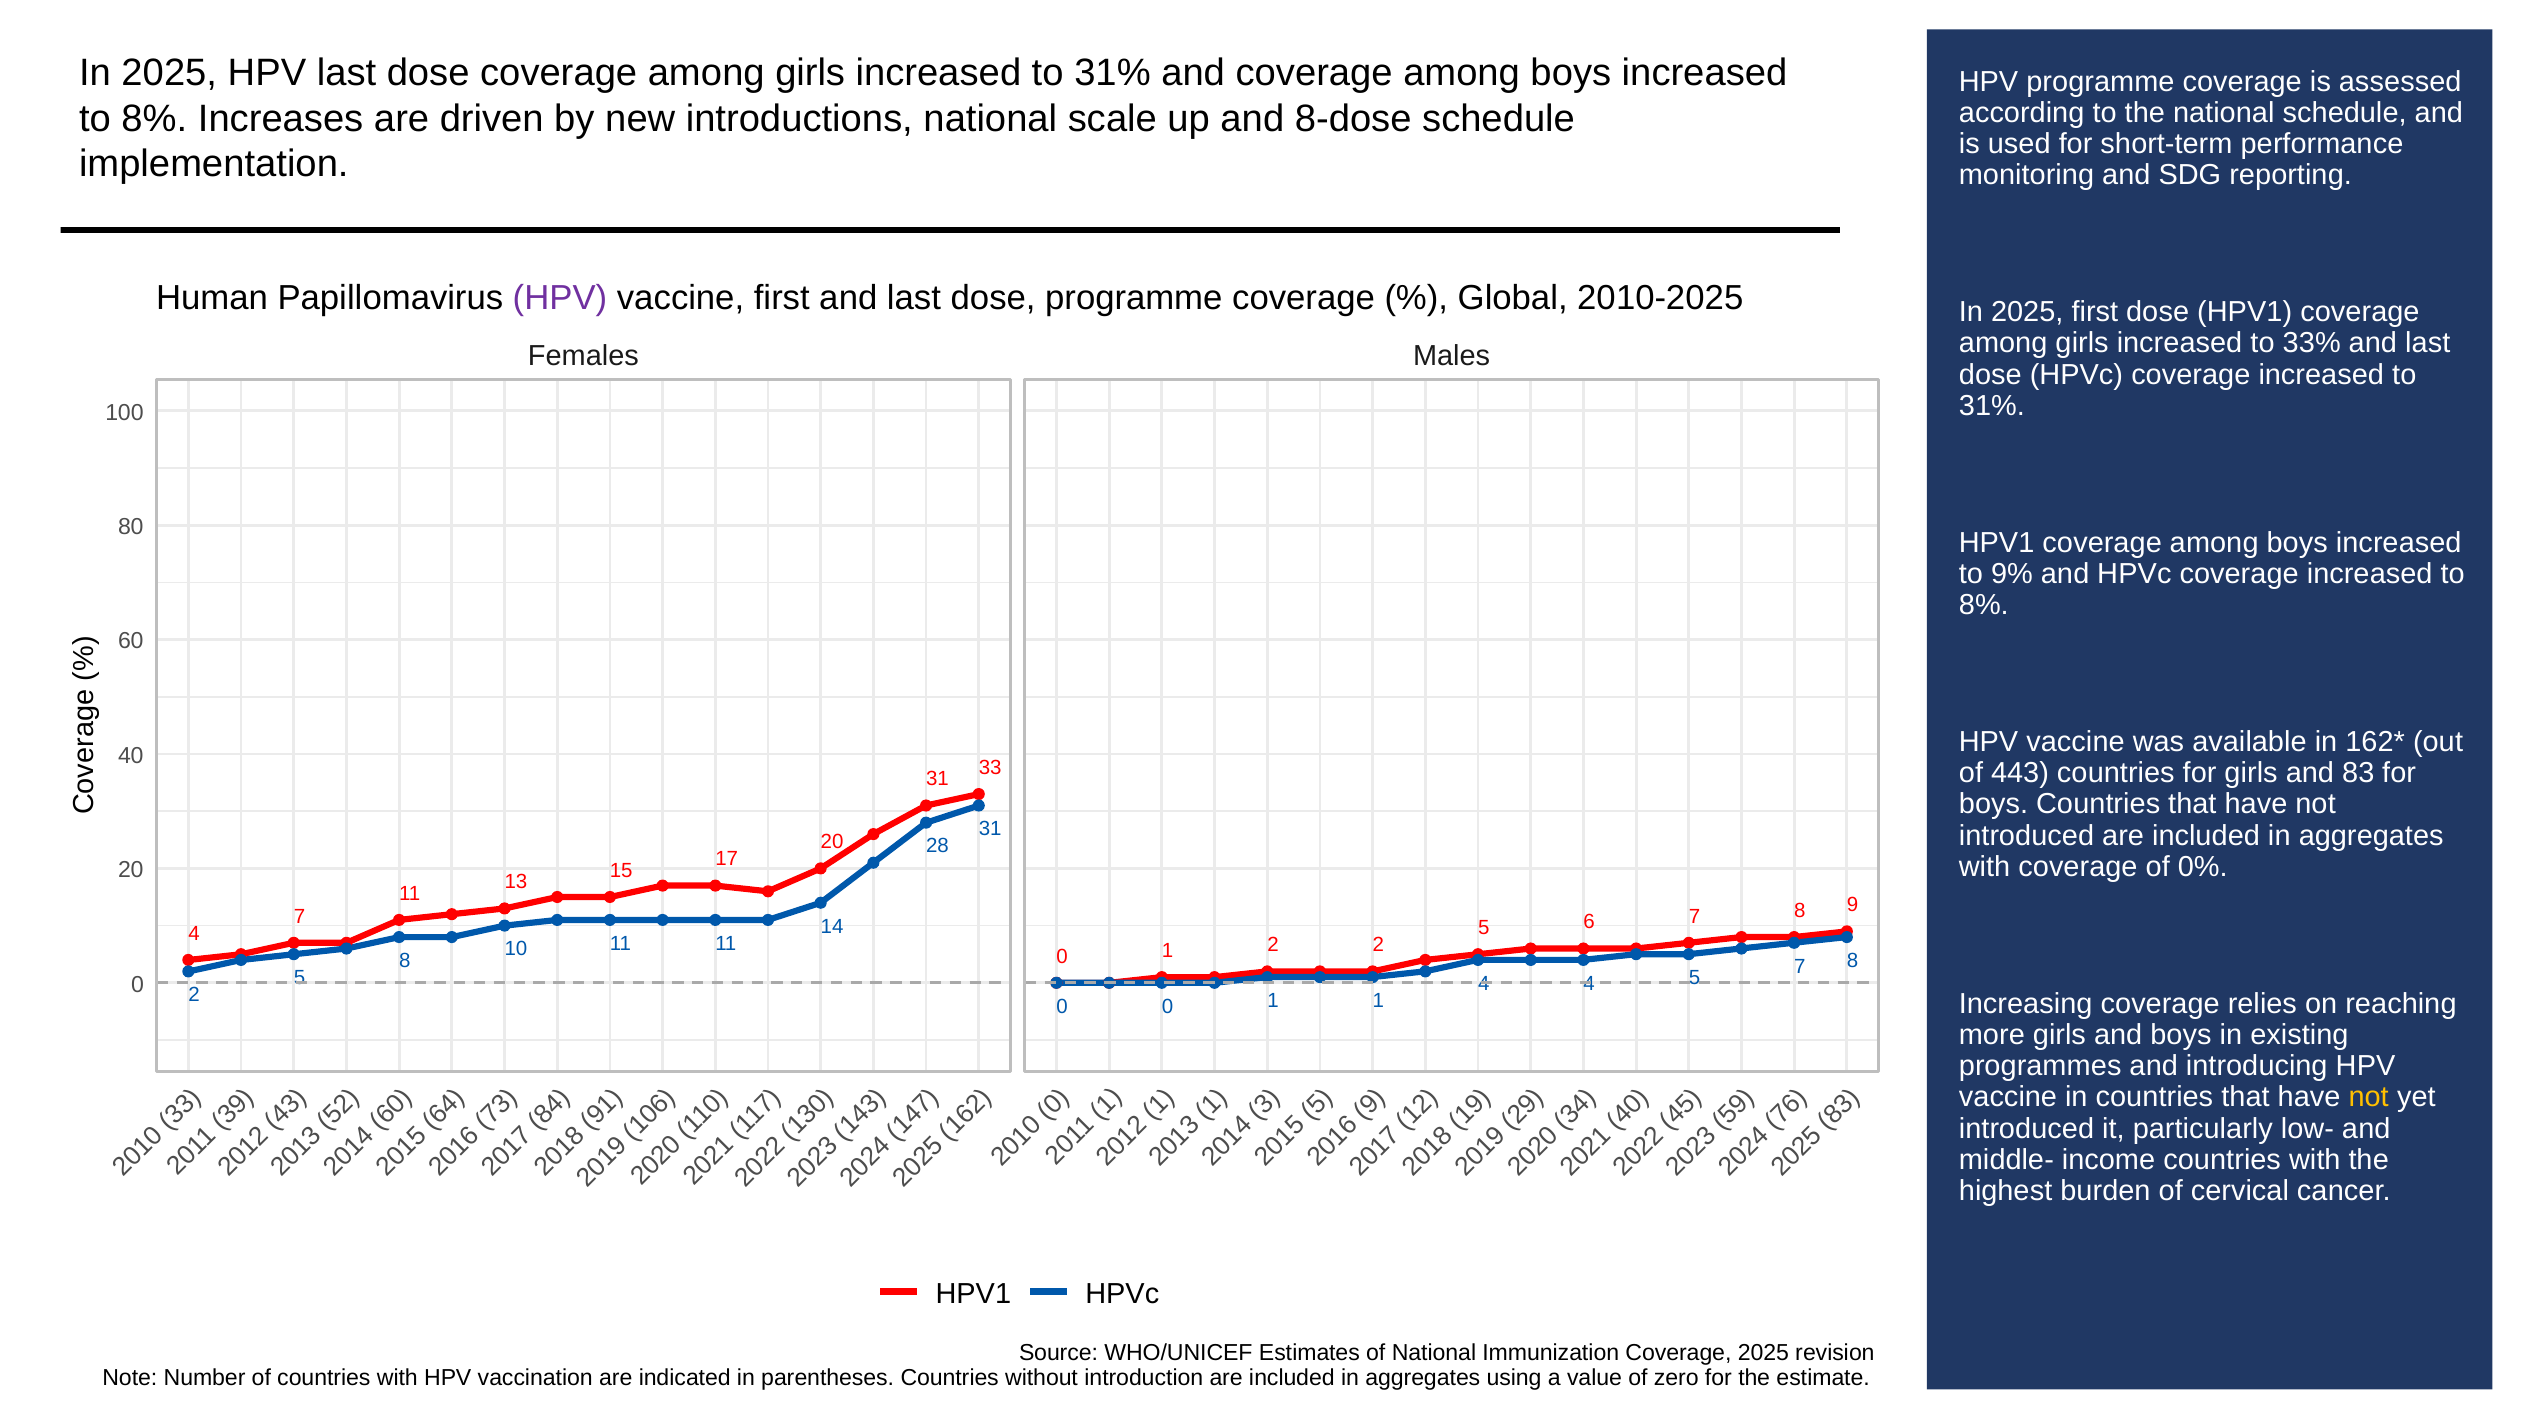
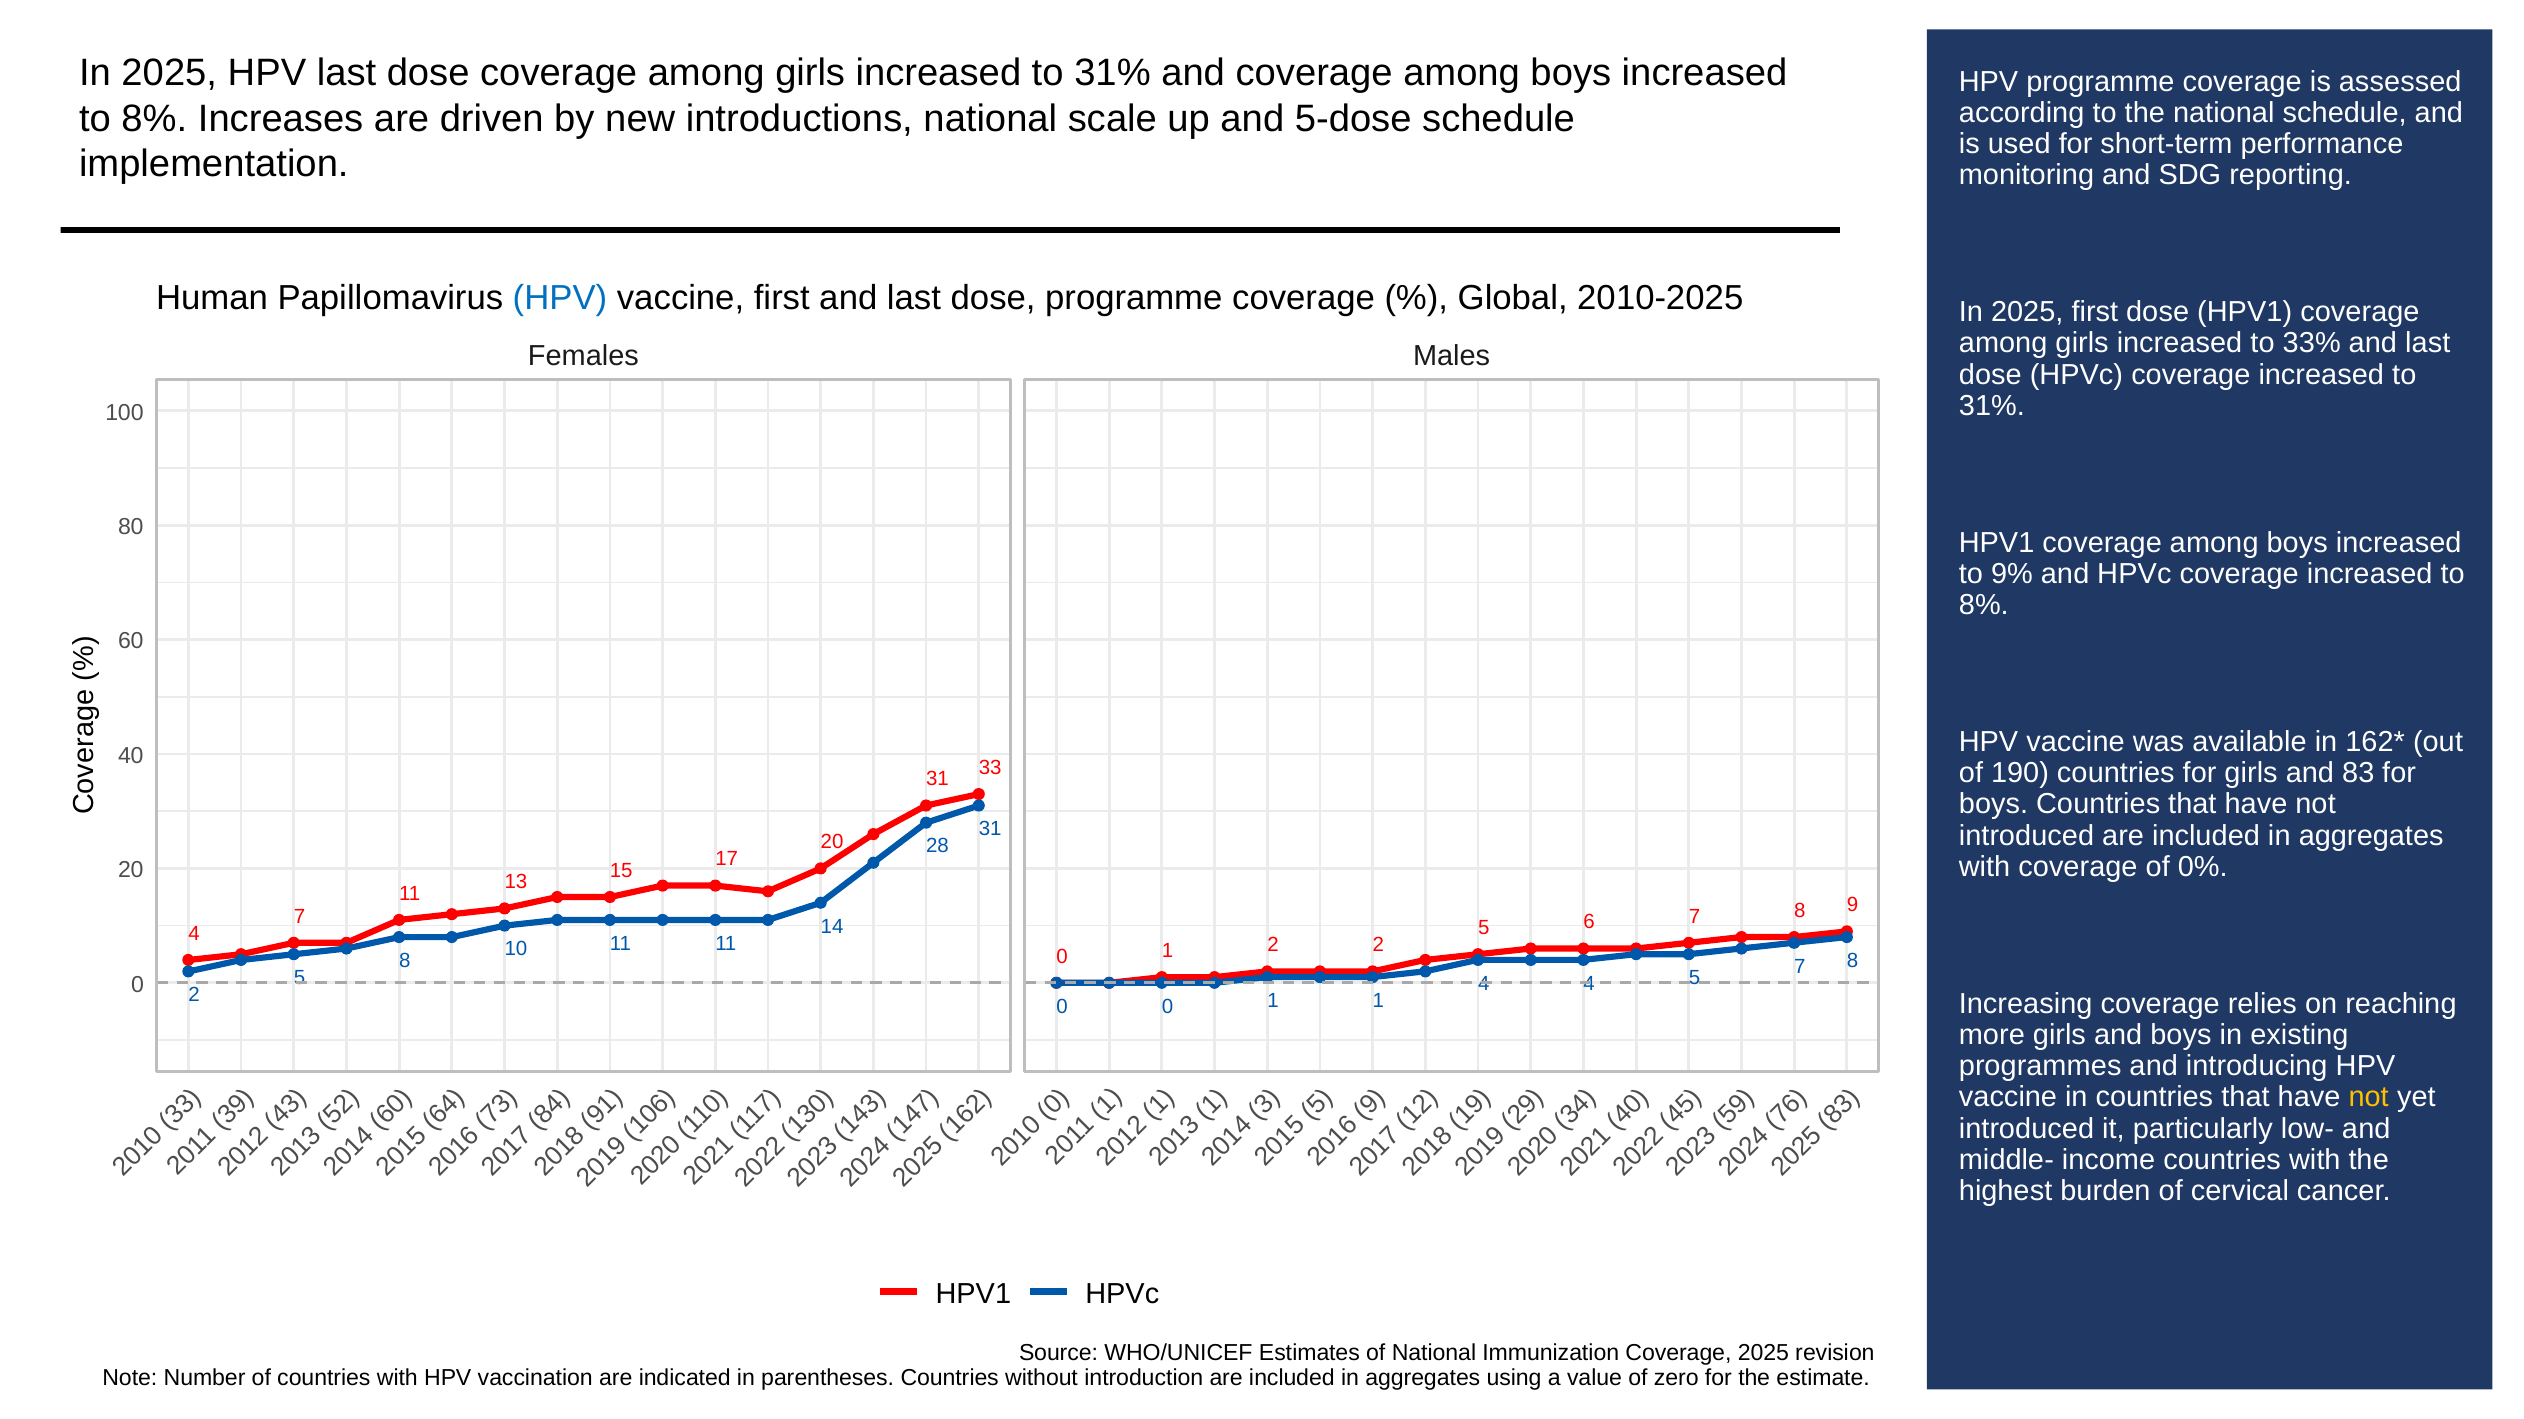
8-dose: 8-dose -> 5-dose
HPV at (560, 298) colour: purple -> blue
443: 443 -> 190
